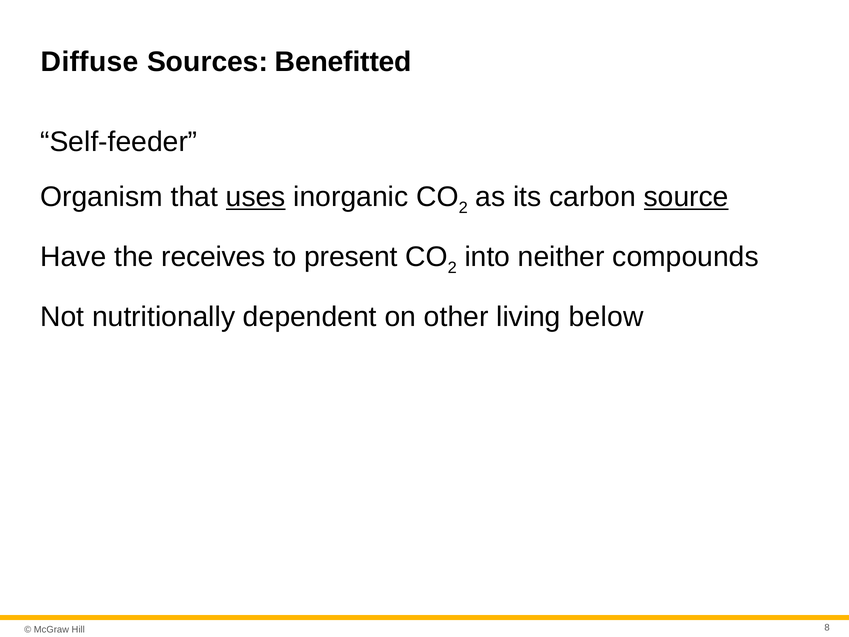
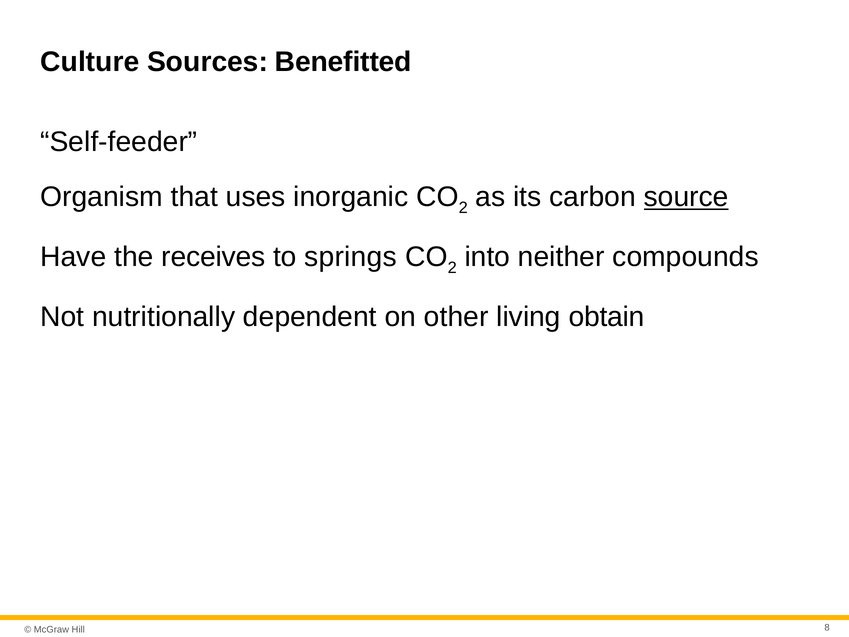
Diffuse: Diffuse -> Culture
uses underline: present -> none
present: present -> springs
below: below -> obtain
